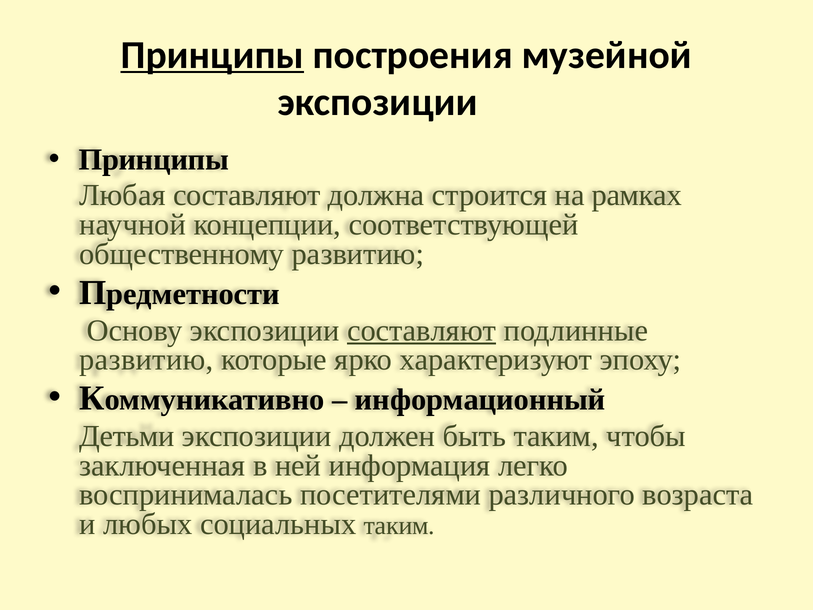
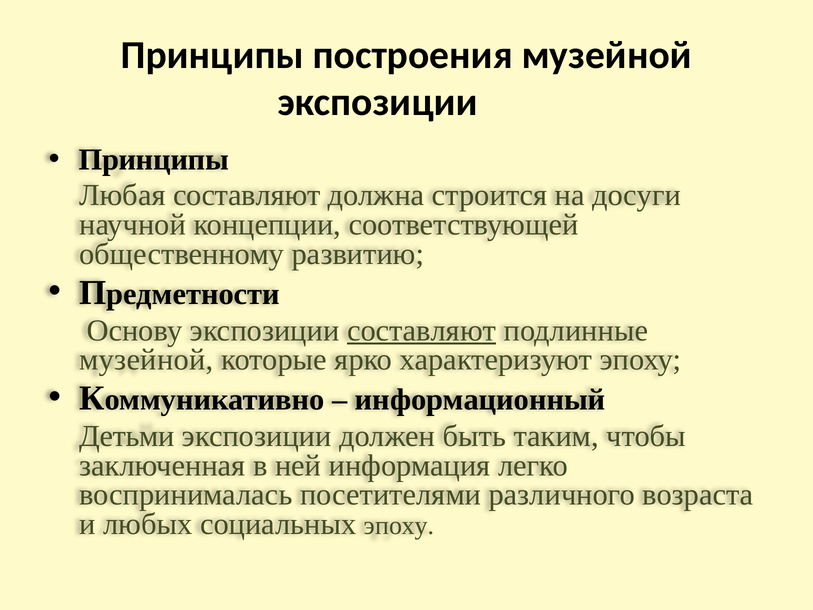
Принципы at (212, 55) underline: present -> none
рамках: рамках -> досуги
развитию at (146, 360): развитию -> музейной
социальных таким: таким -> эпоху
